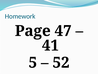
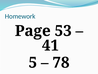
47: 47 -> 53
52: 52 -> 78
